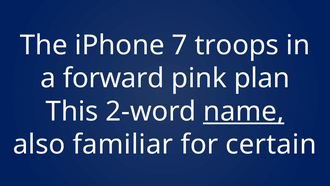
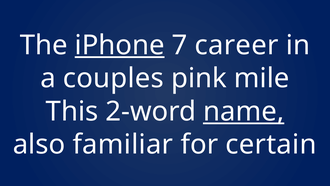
iPhone underline: none -> present
troops: troops -> career
forward: forward -> couples
plan: plan -> mile
